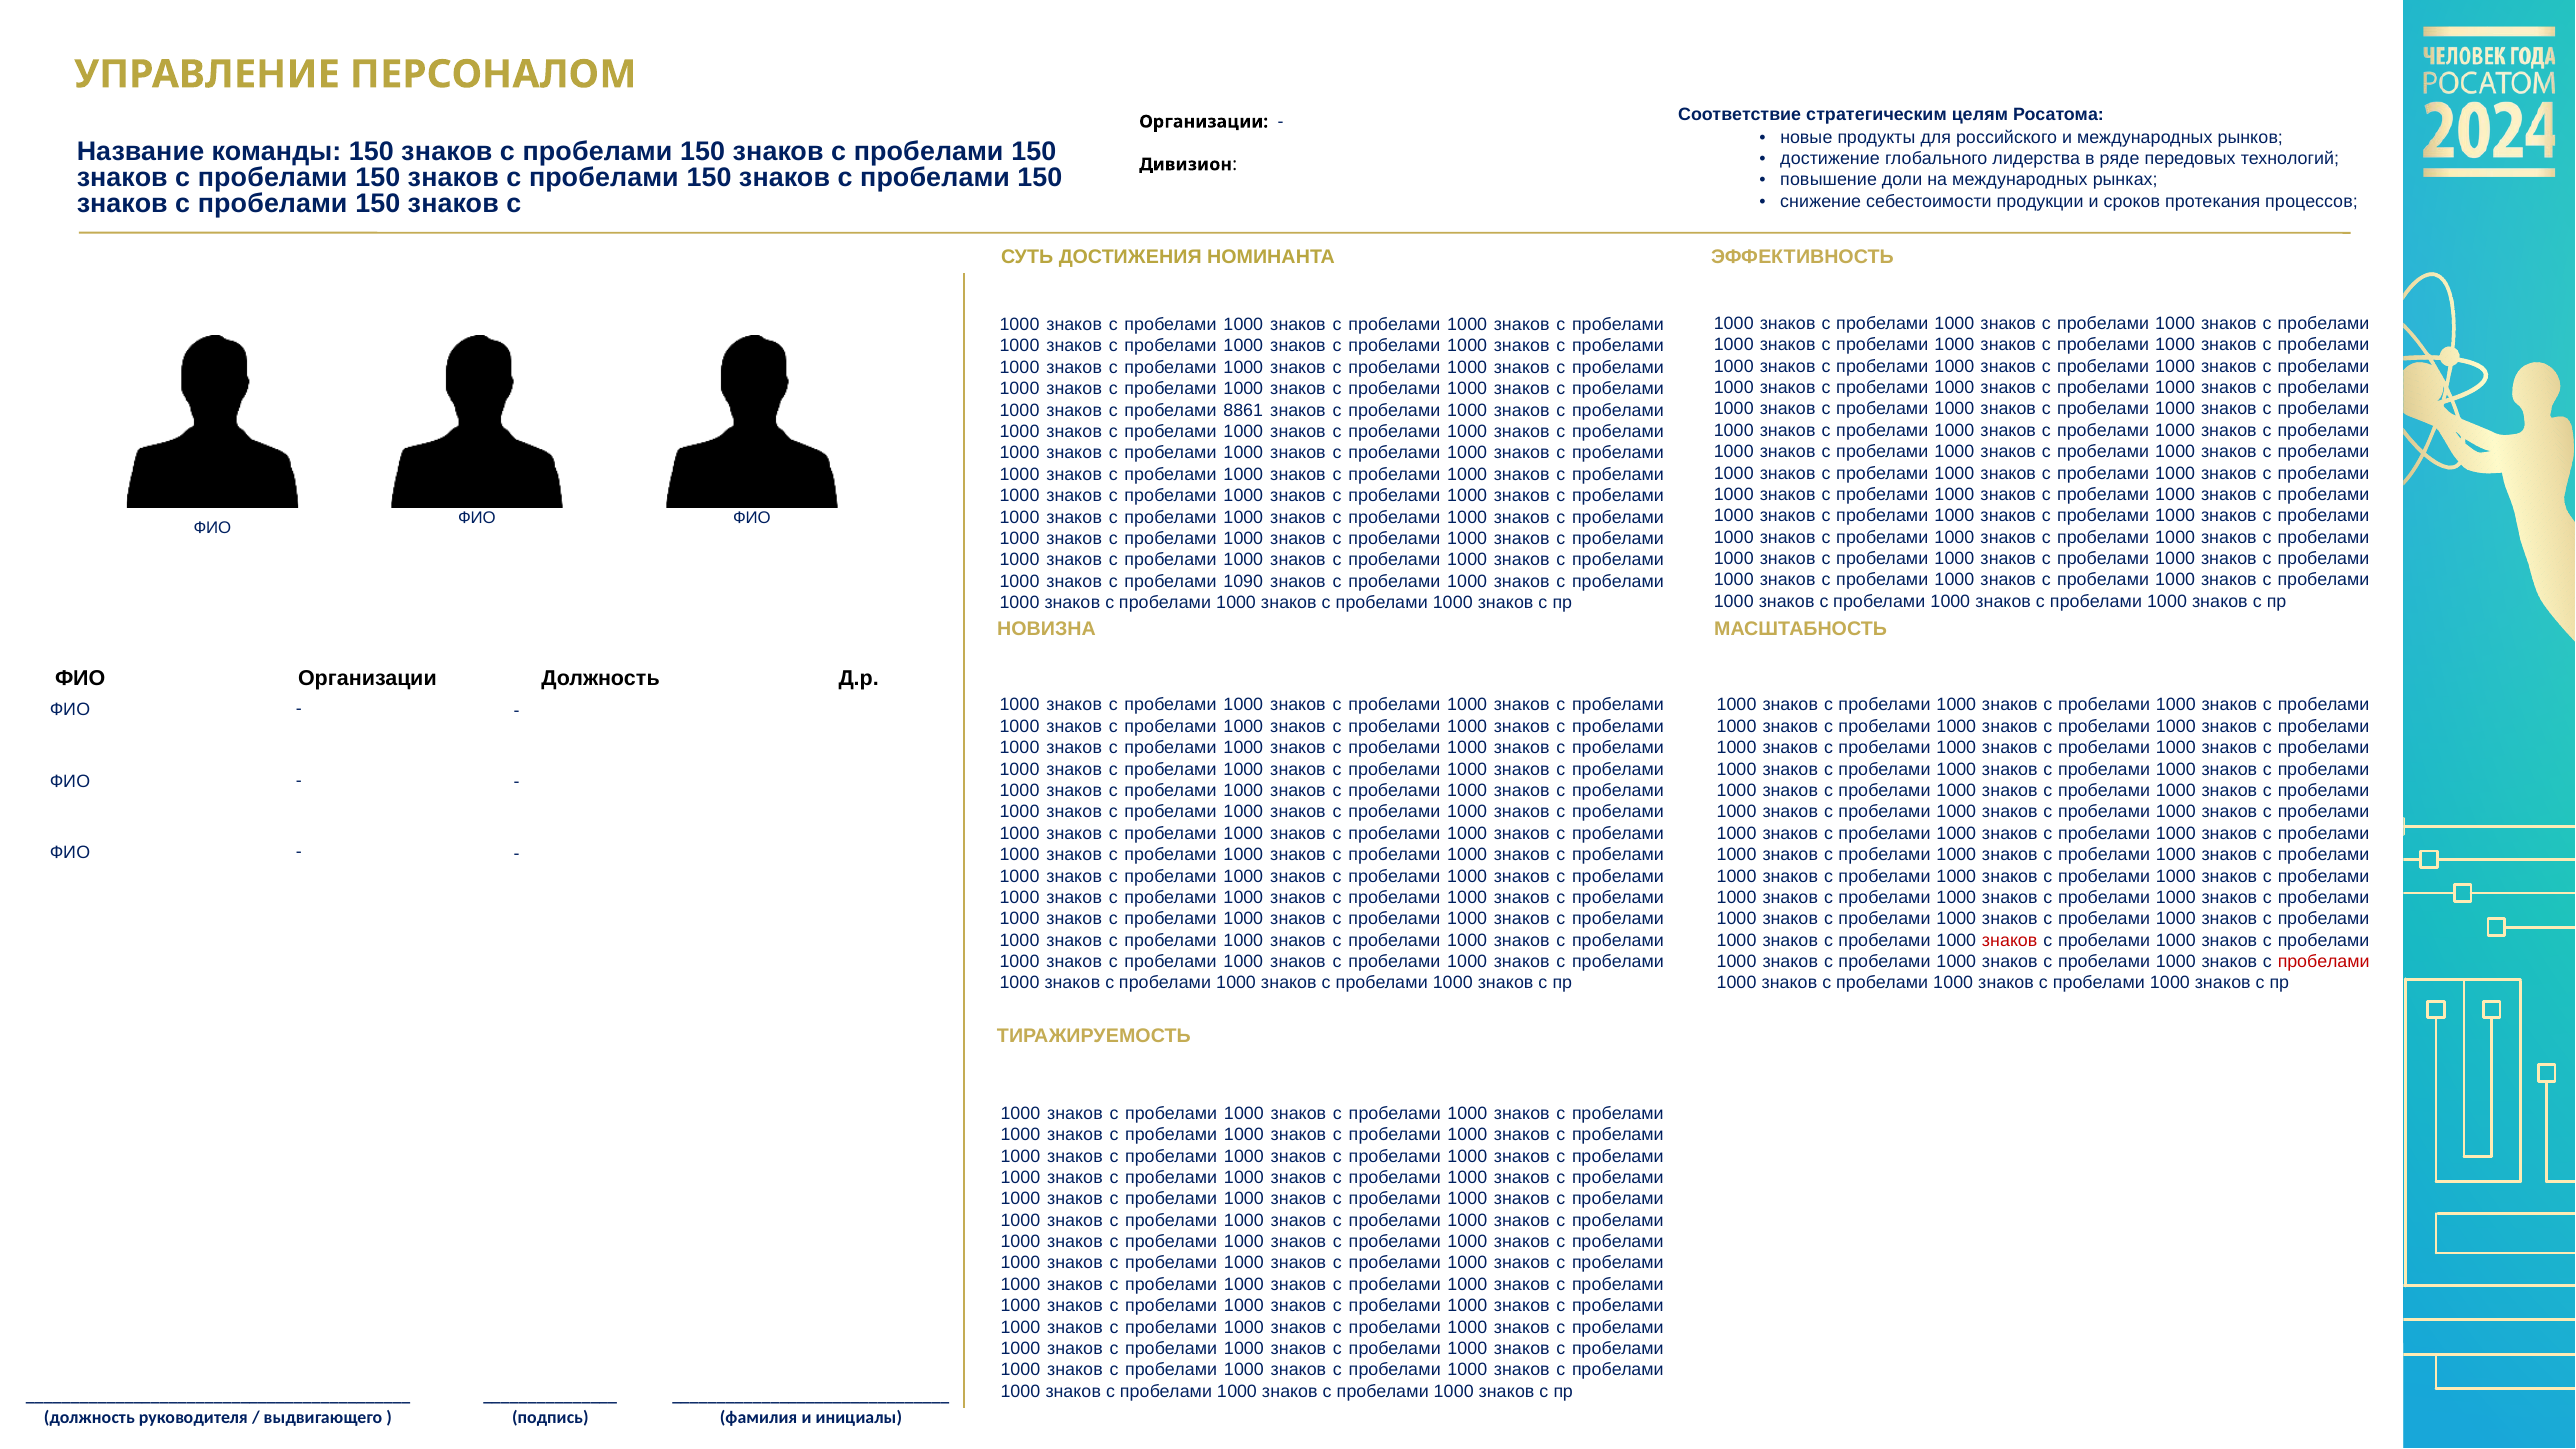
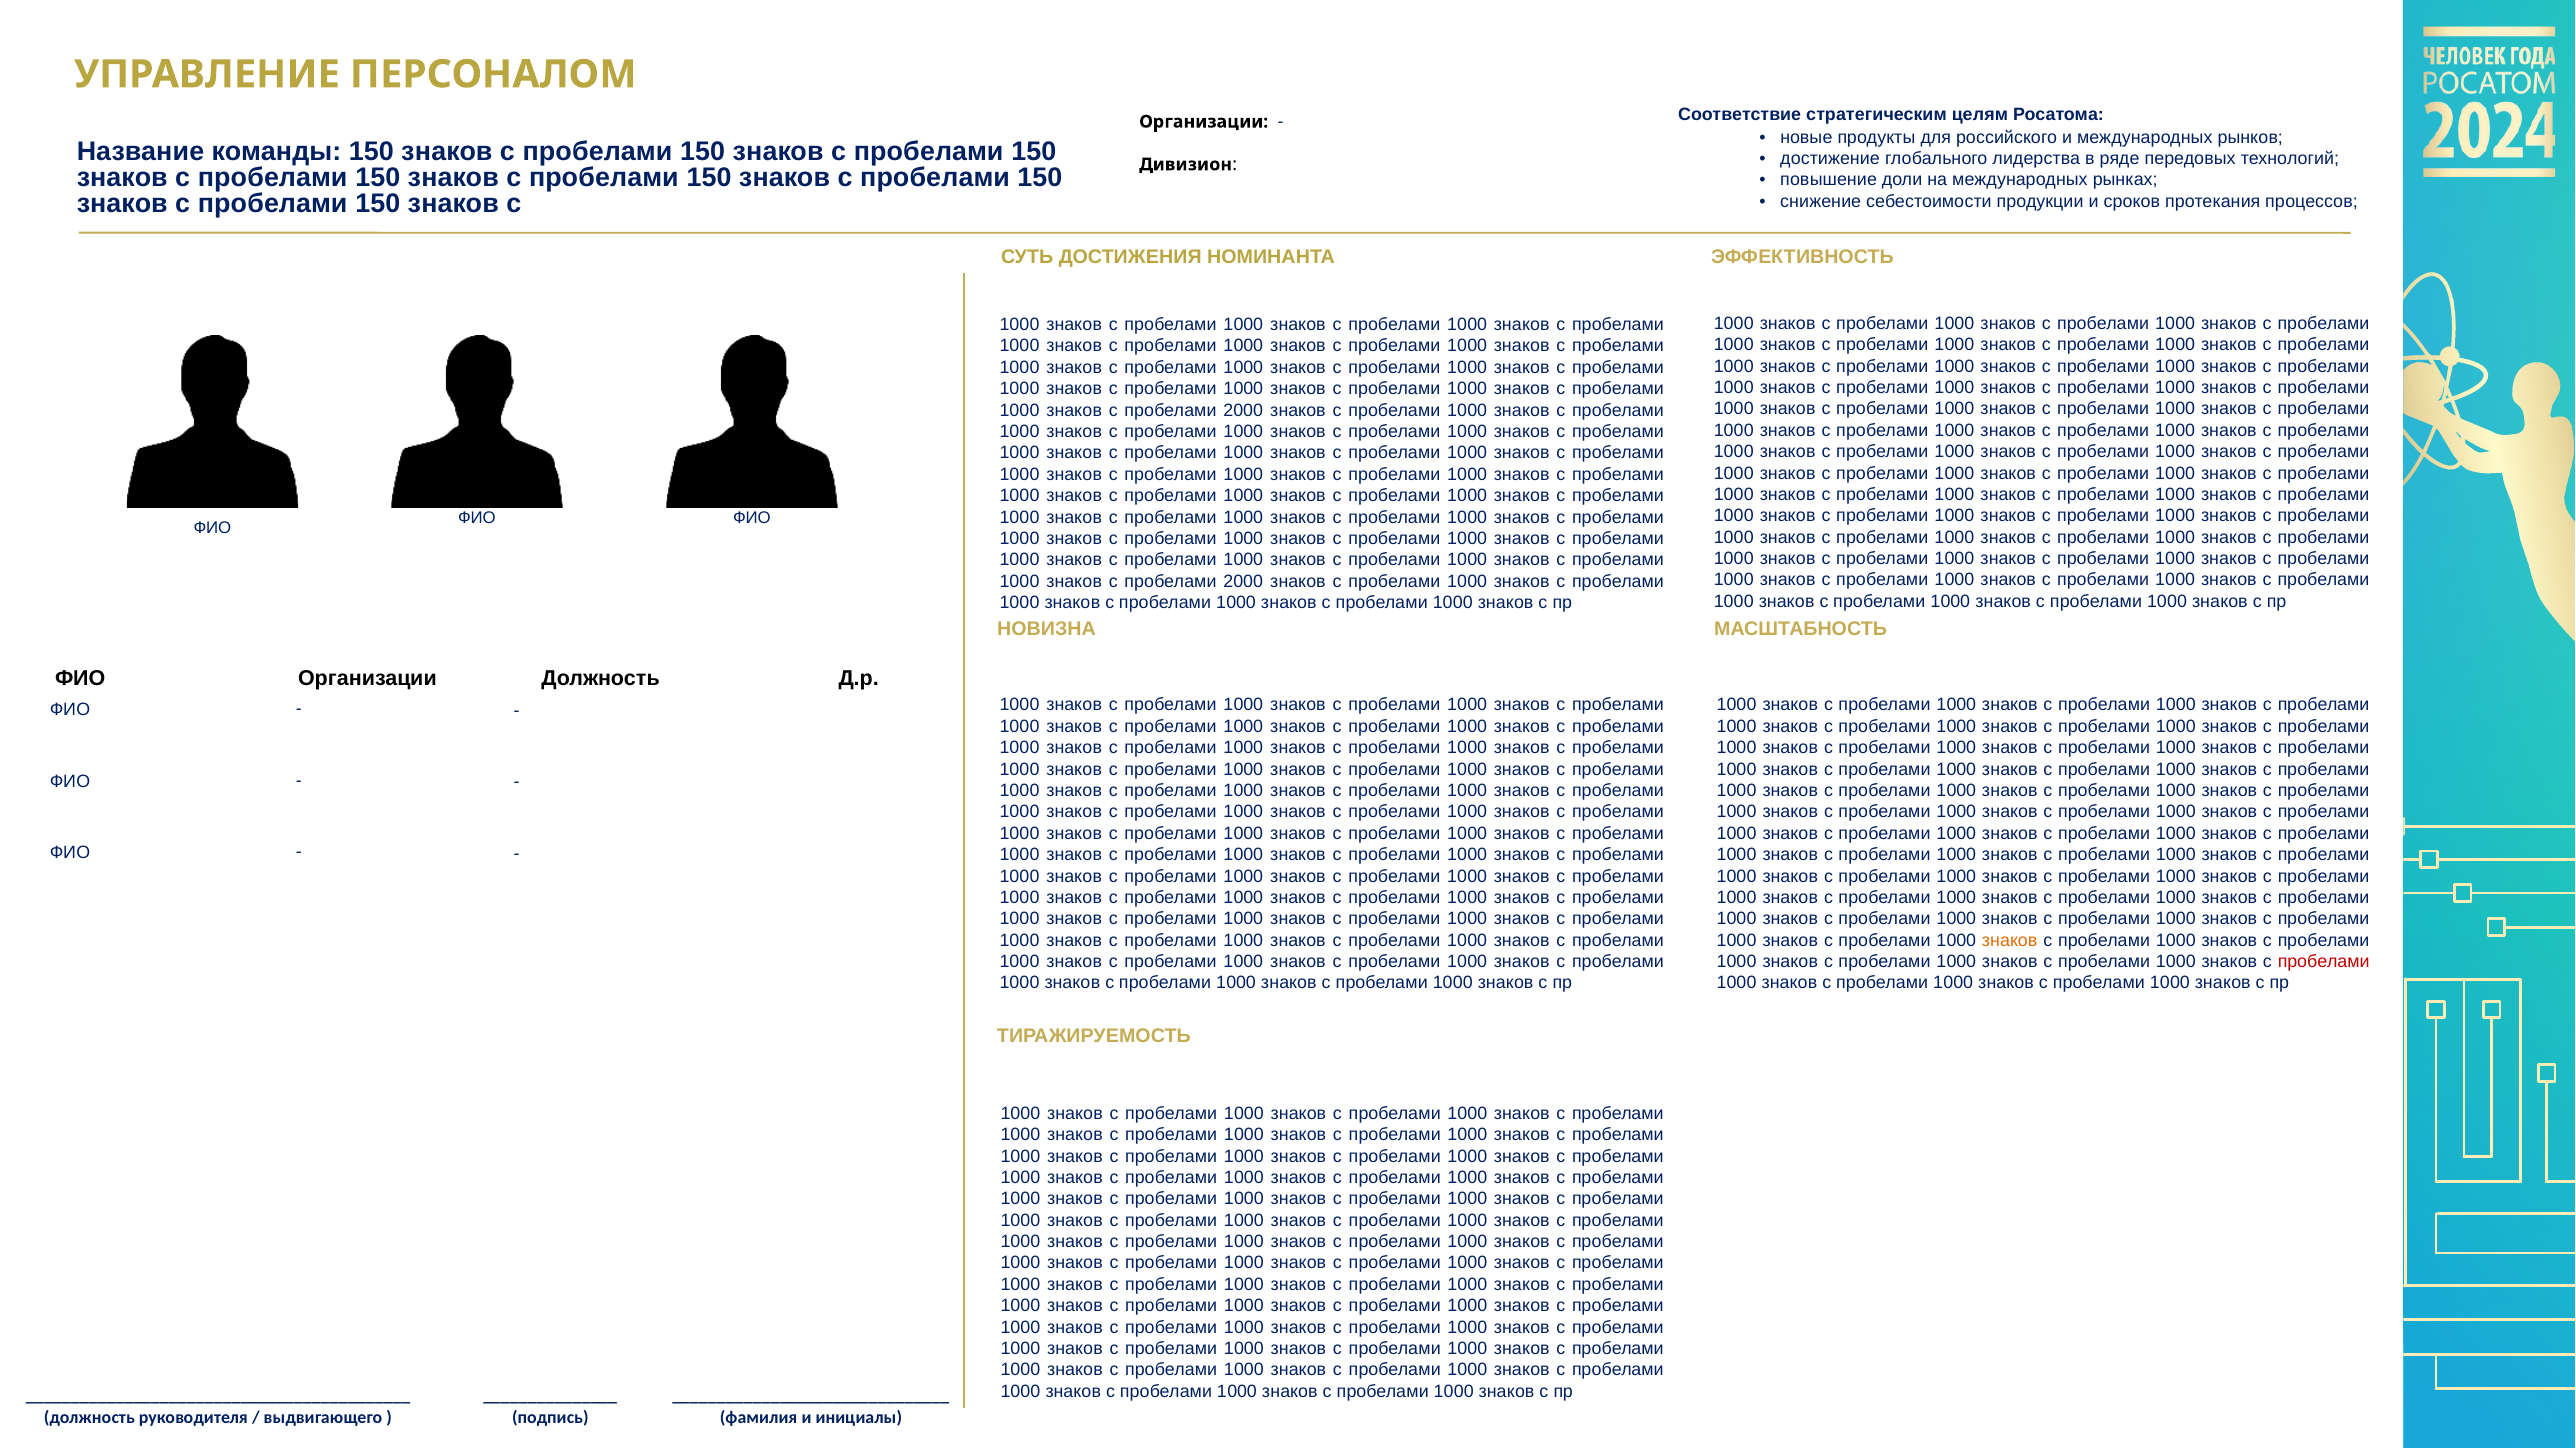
8861 at (1243, 410): 8861 -> 2000
1090 at (1243, 581): 1090 -> 2000
знаков at (2010, 940) colour: red -> orange
